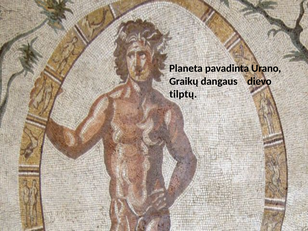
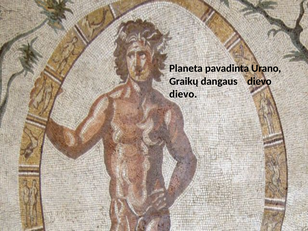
tilptų at (183, 94): tilptų -> dievo
